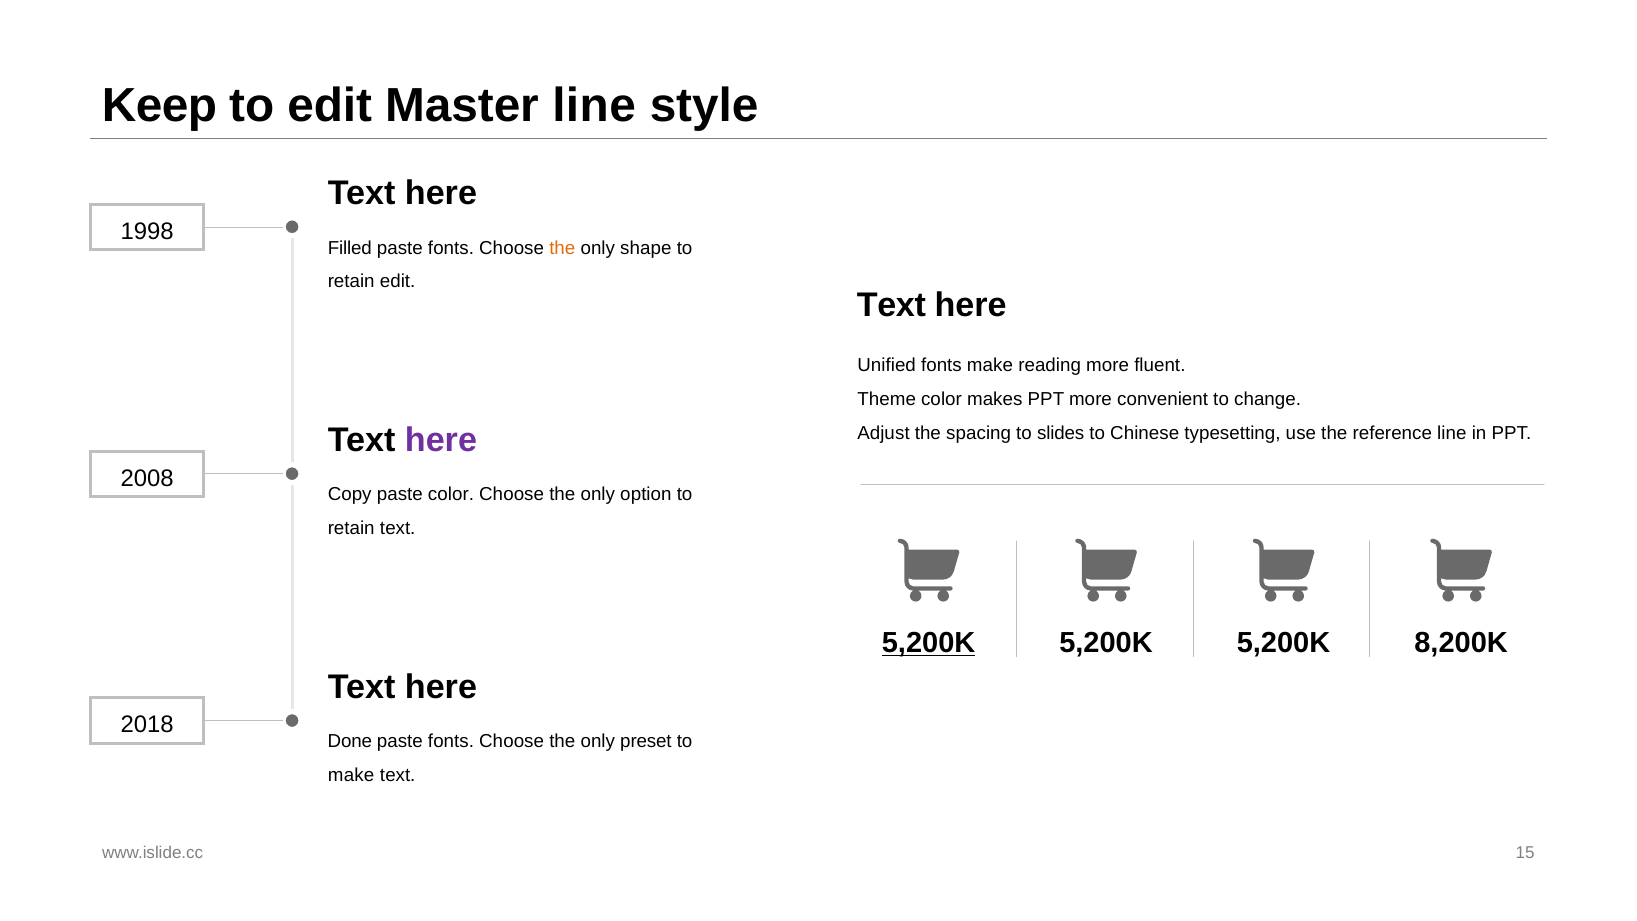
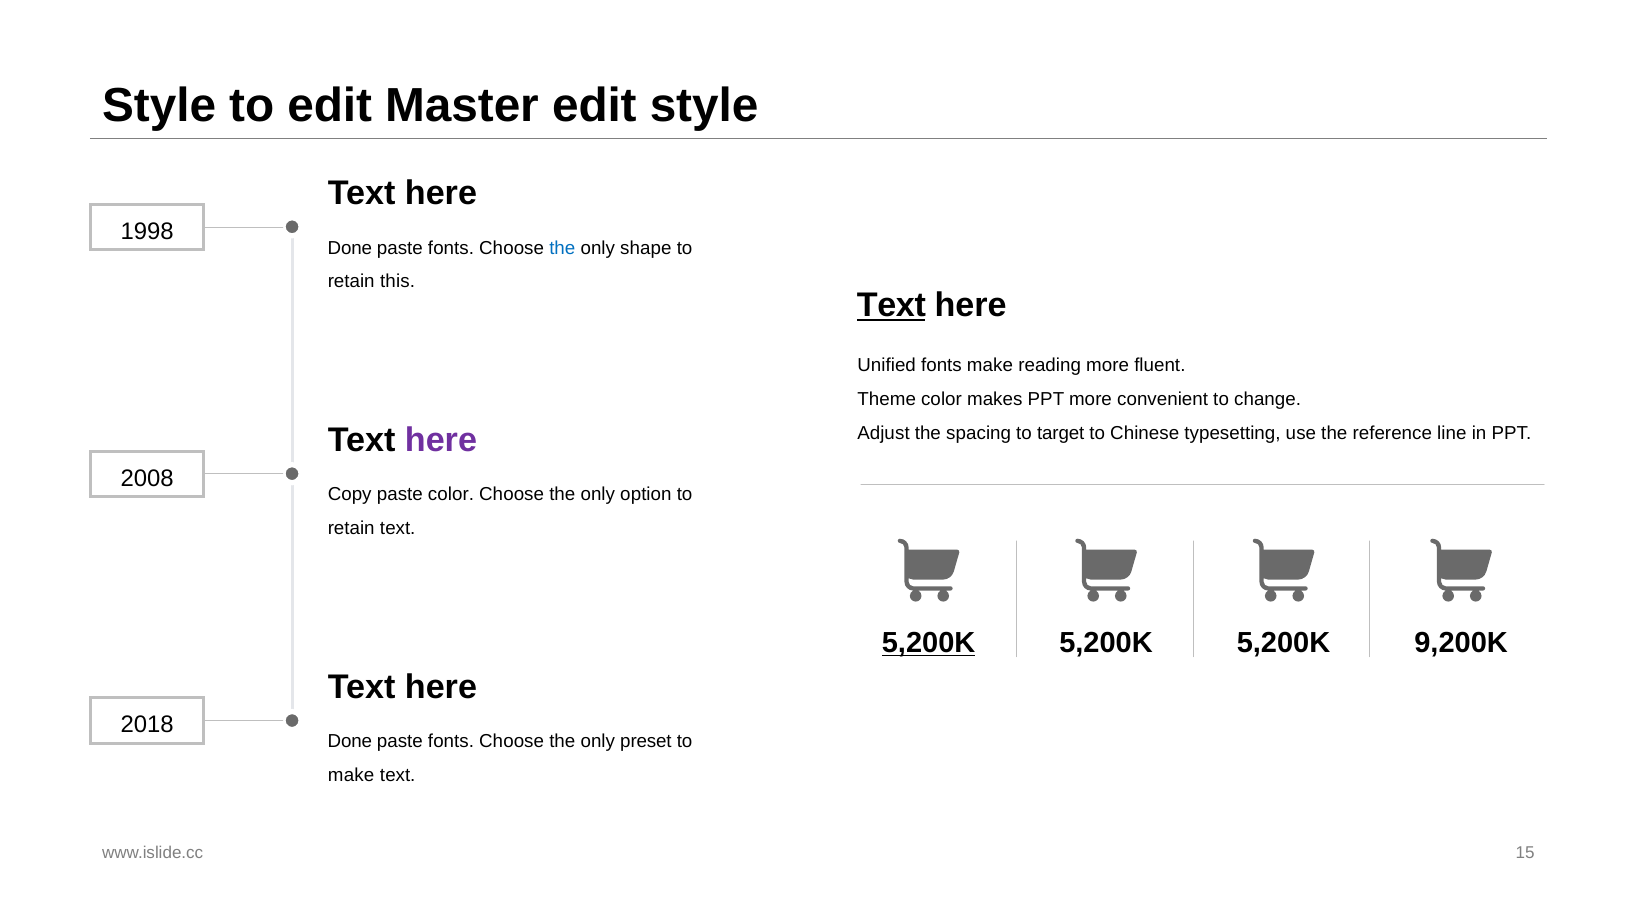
Keep at (159, 106): Keep -> Style
Master line: line -> edit
Filled at (350, 248): Filled -> Done
the at (562, 248) colour: orange -> blue
retain edit: edit -> this
Text at (891, 305) underline: none -> present
slides: slides -> target
8,200K: 8,200K -> 9,200K
